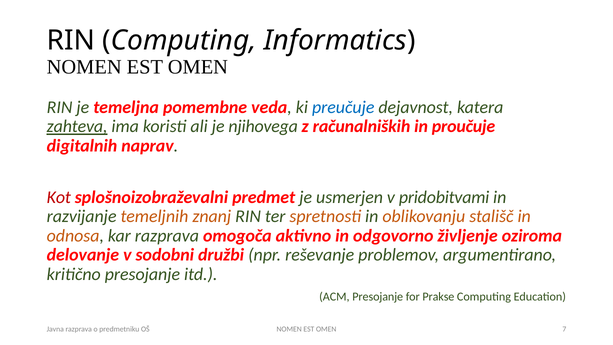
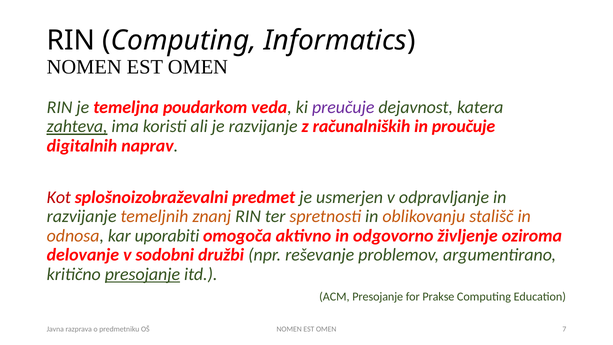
pomembne: pomembne -> poudarkom
preučuje colour: blue -> purple
je njihovega: njihovega -> razvijanje
pridobitvami: pridobitvami -> odpravljanje
kar razprava: razprava -> uporabiti
presojanje at (142, 274) underline: none -> present
